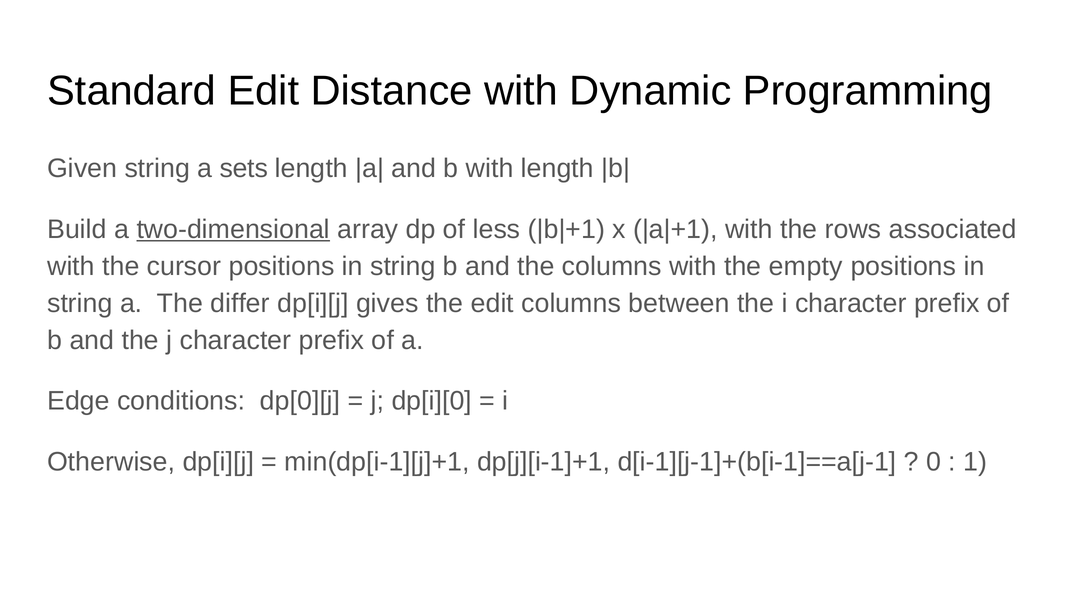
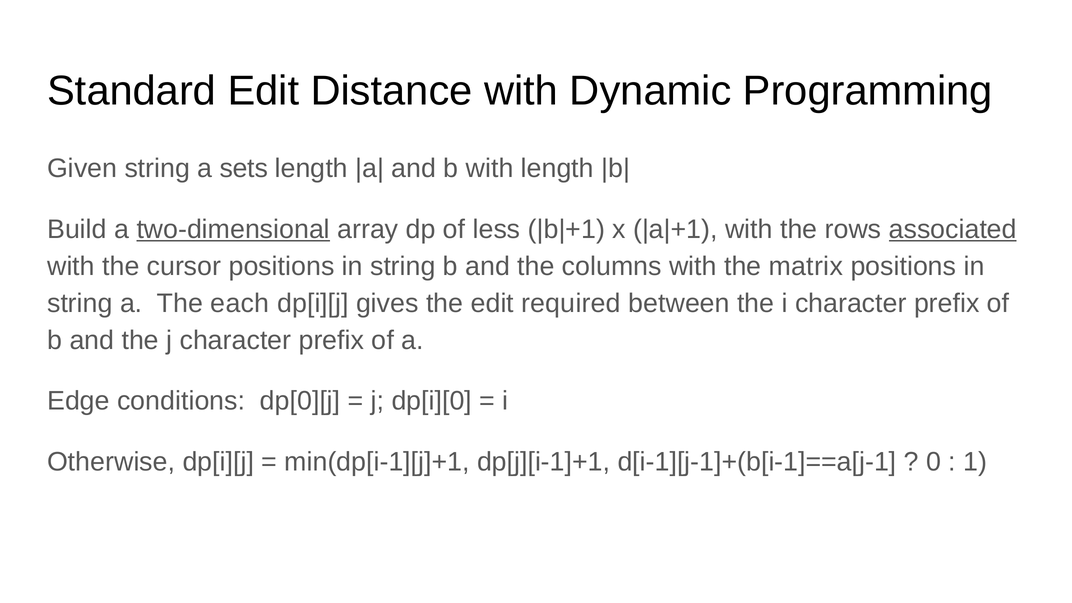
associated underline: none -> present
empty: empty -> matrix
differ: differ -> each
edit columns: columns -> required
